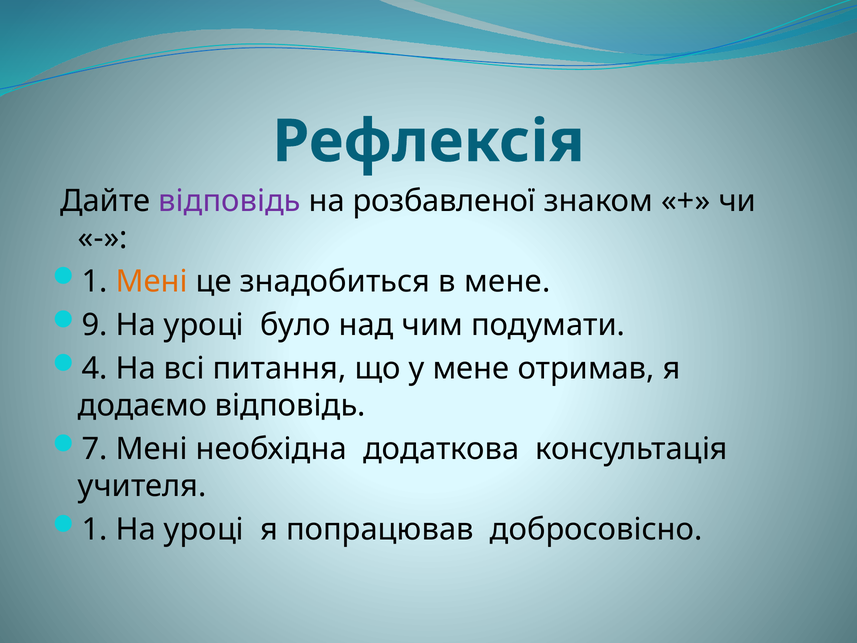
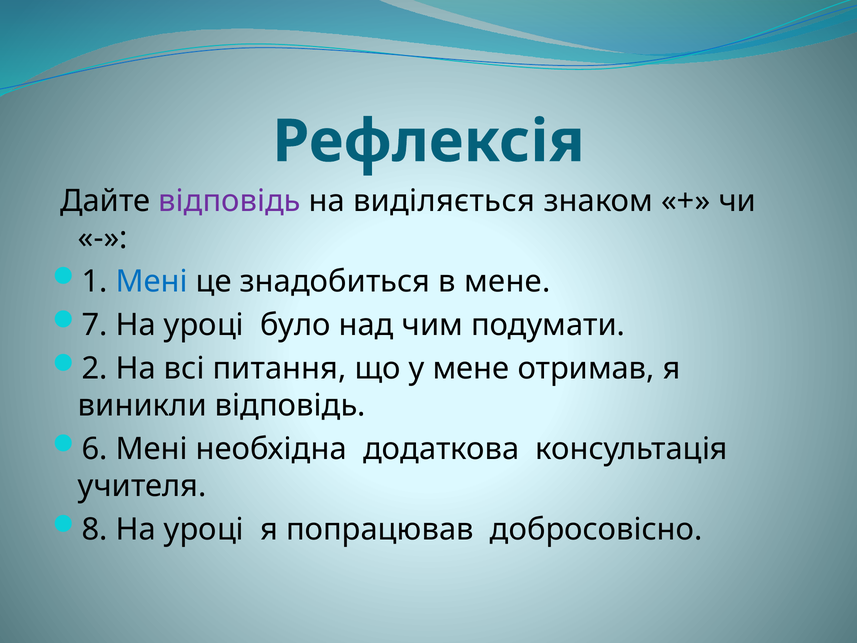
розбавленої: розбавленої -> виділяється
Мені at (152, 281) colour: orange -> blue
9: 9 -> 7
4: 4 -> 2
додаємо: додаємо -> виникли
7: 7 -> 6
1 at (95, 529): 1 -> 8
